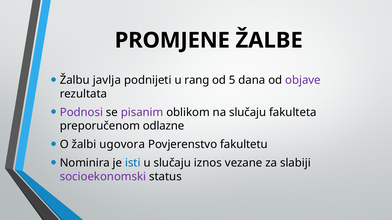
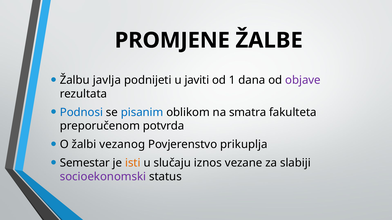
rang: rang -> javiti
5: 5 -> 1
Podnosi colour: purple -> blue
pisanim colour: purple -> blue
na slučaju: slučaju -> smatra
odlazne: odlazne -> potvrda
ugovora: ugovora -> vezanog
fakultetu: fakultetu -> prikuplja
Nominira: Nominira -> Semestar
isti colour: blue -> orange
